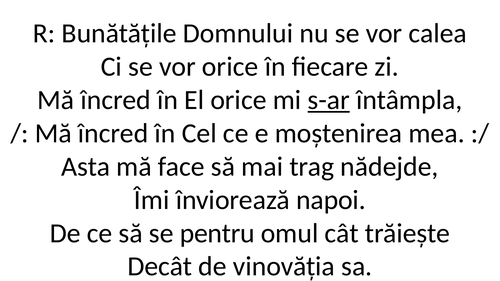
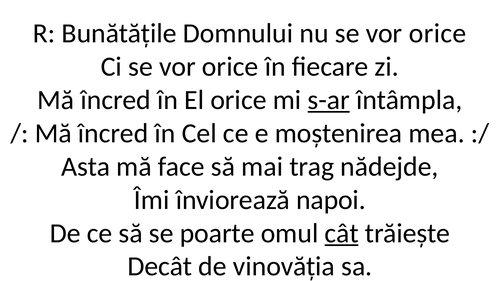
nu se vor calea: calea -> orice
pentru: pentru -> poarte
cât underline: none -> present
